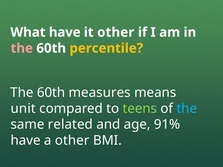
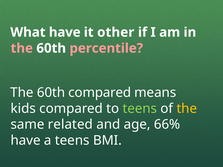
percentile colour: yellow -> pink
60th measures: measures -> compared
unit: unit -> kids
the at (187, 109) colour: light blue -> yellow
91%: 91% -> 66%
a other: other -> teens
